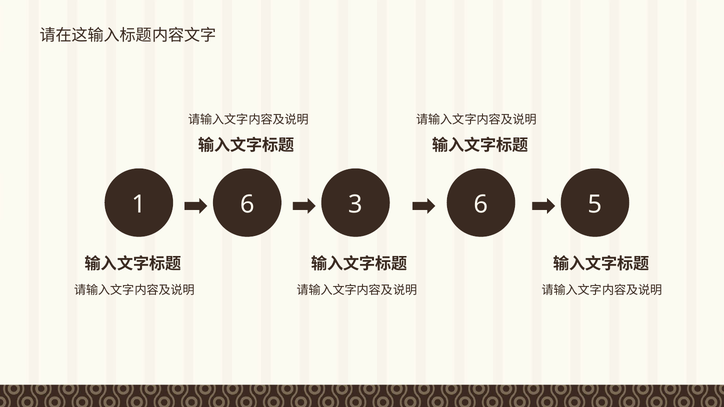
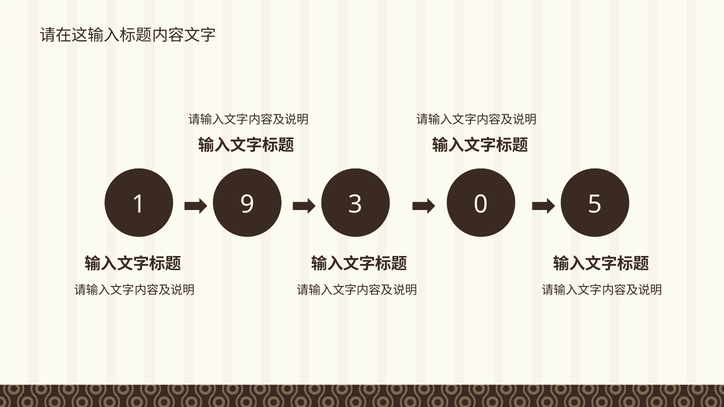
1 6: 6 -> 9
3 6: 6 -> 0
